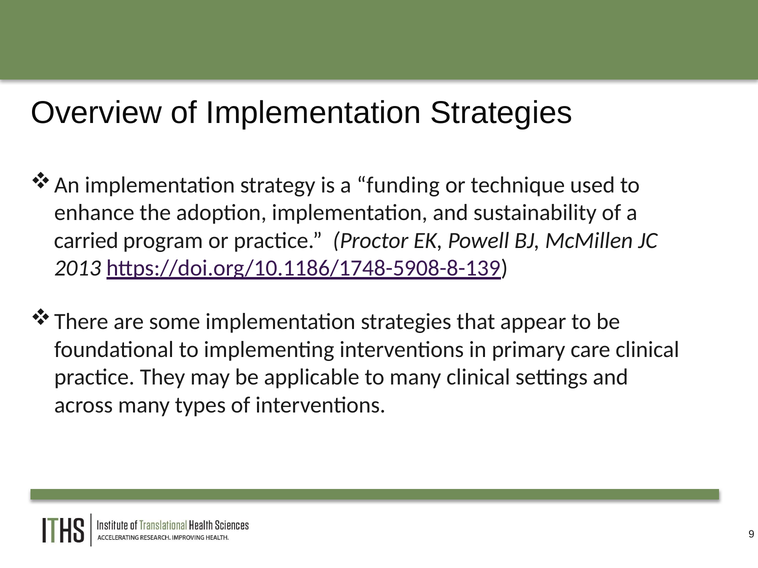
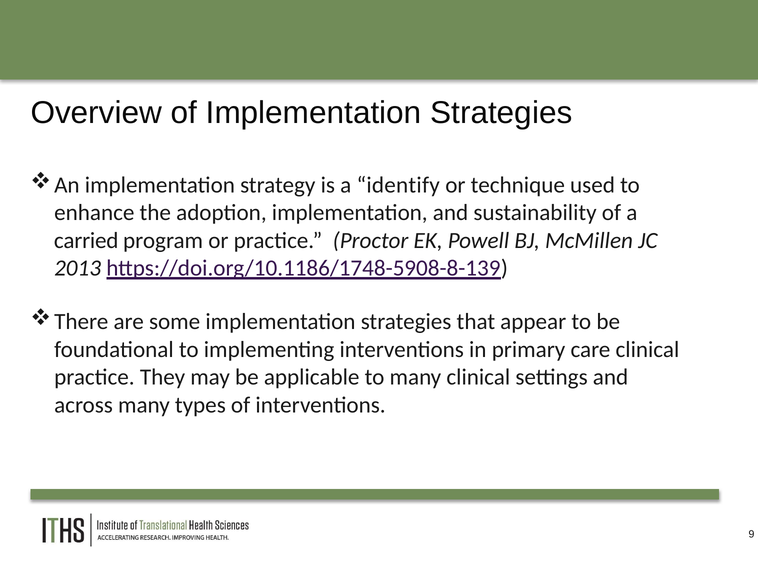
funding: funding -> identify
